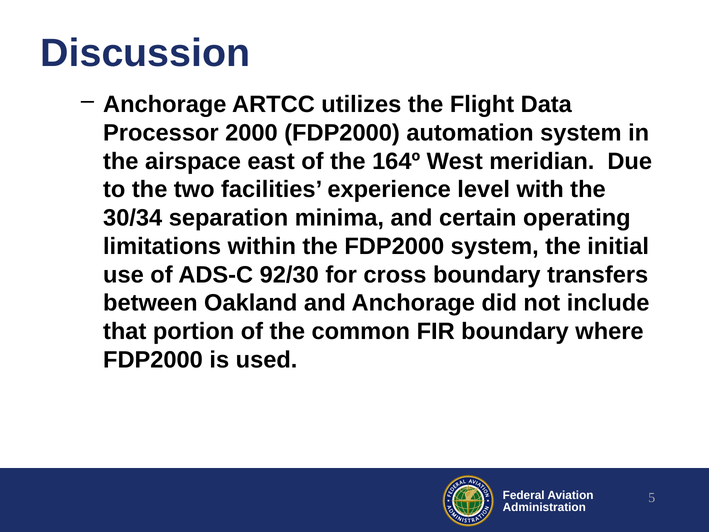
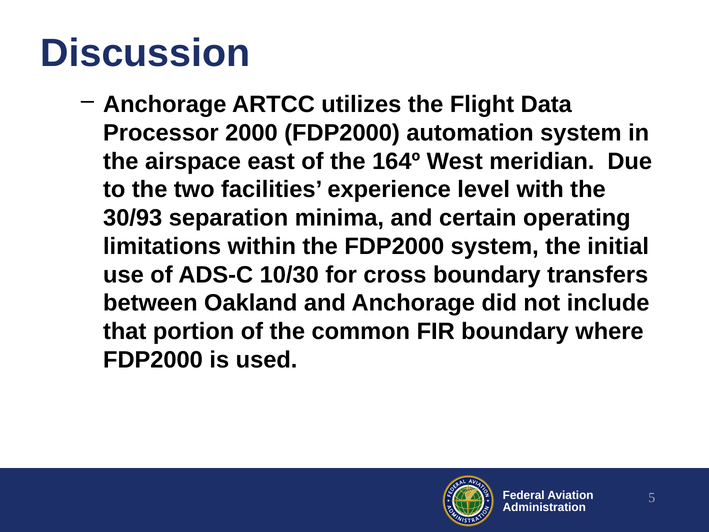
30/34: 30/34 -> 30/93
92/30: 92/30 -> 10/30
